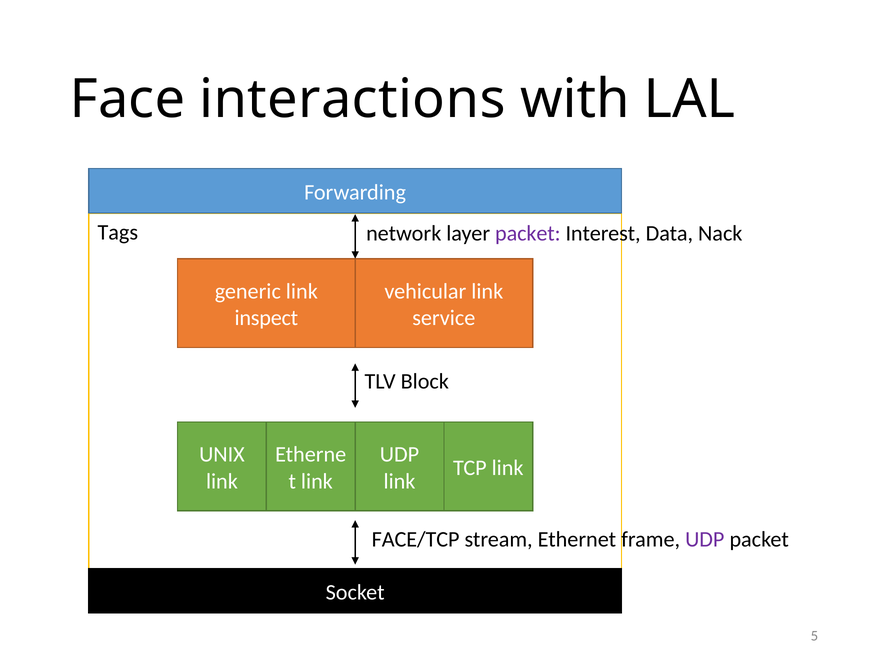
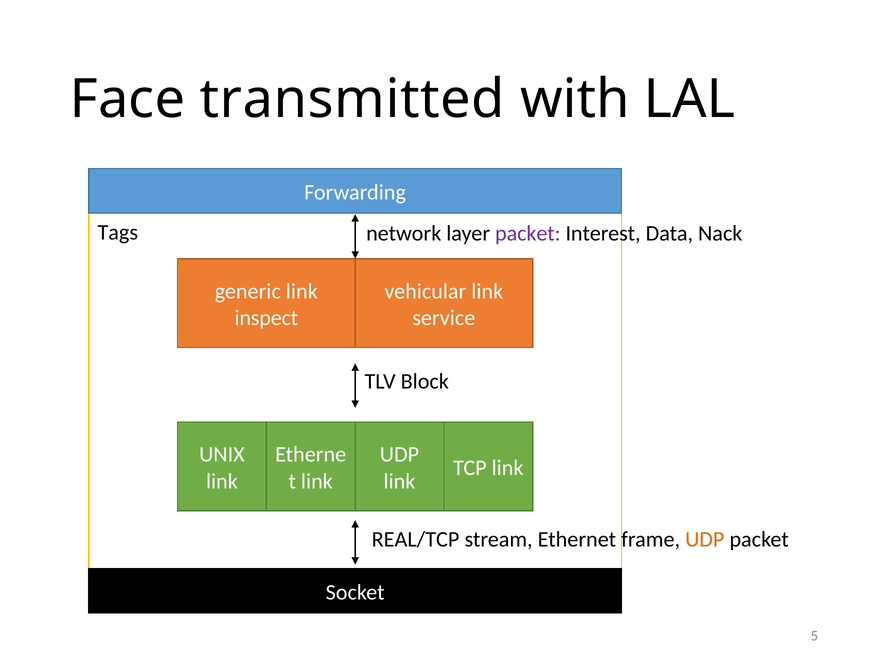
interactions: interactions -> transmitted
FACE/TCP: FACE/TCP -> REAL/TCP
UDP at (705, 539) colour: purple -> orange
